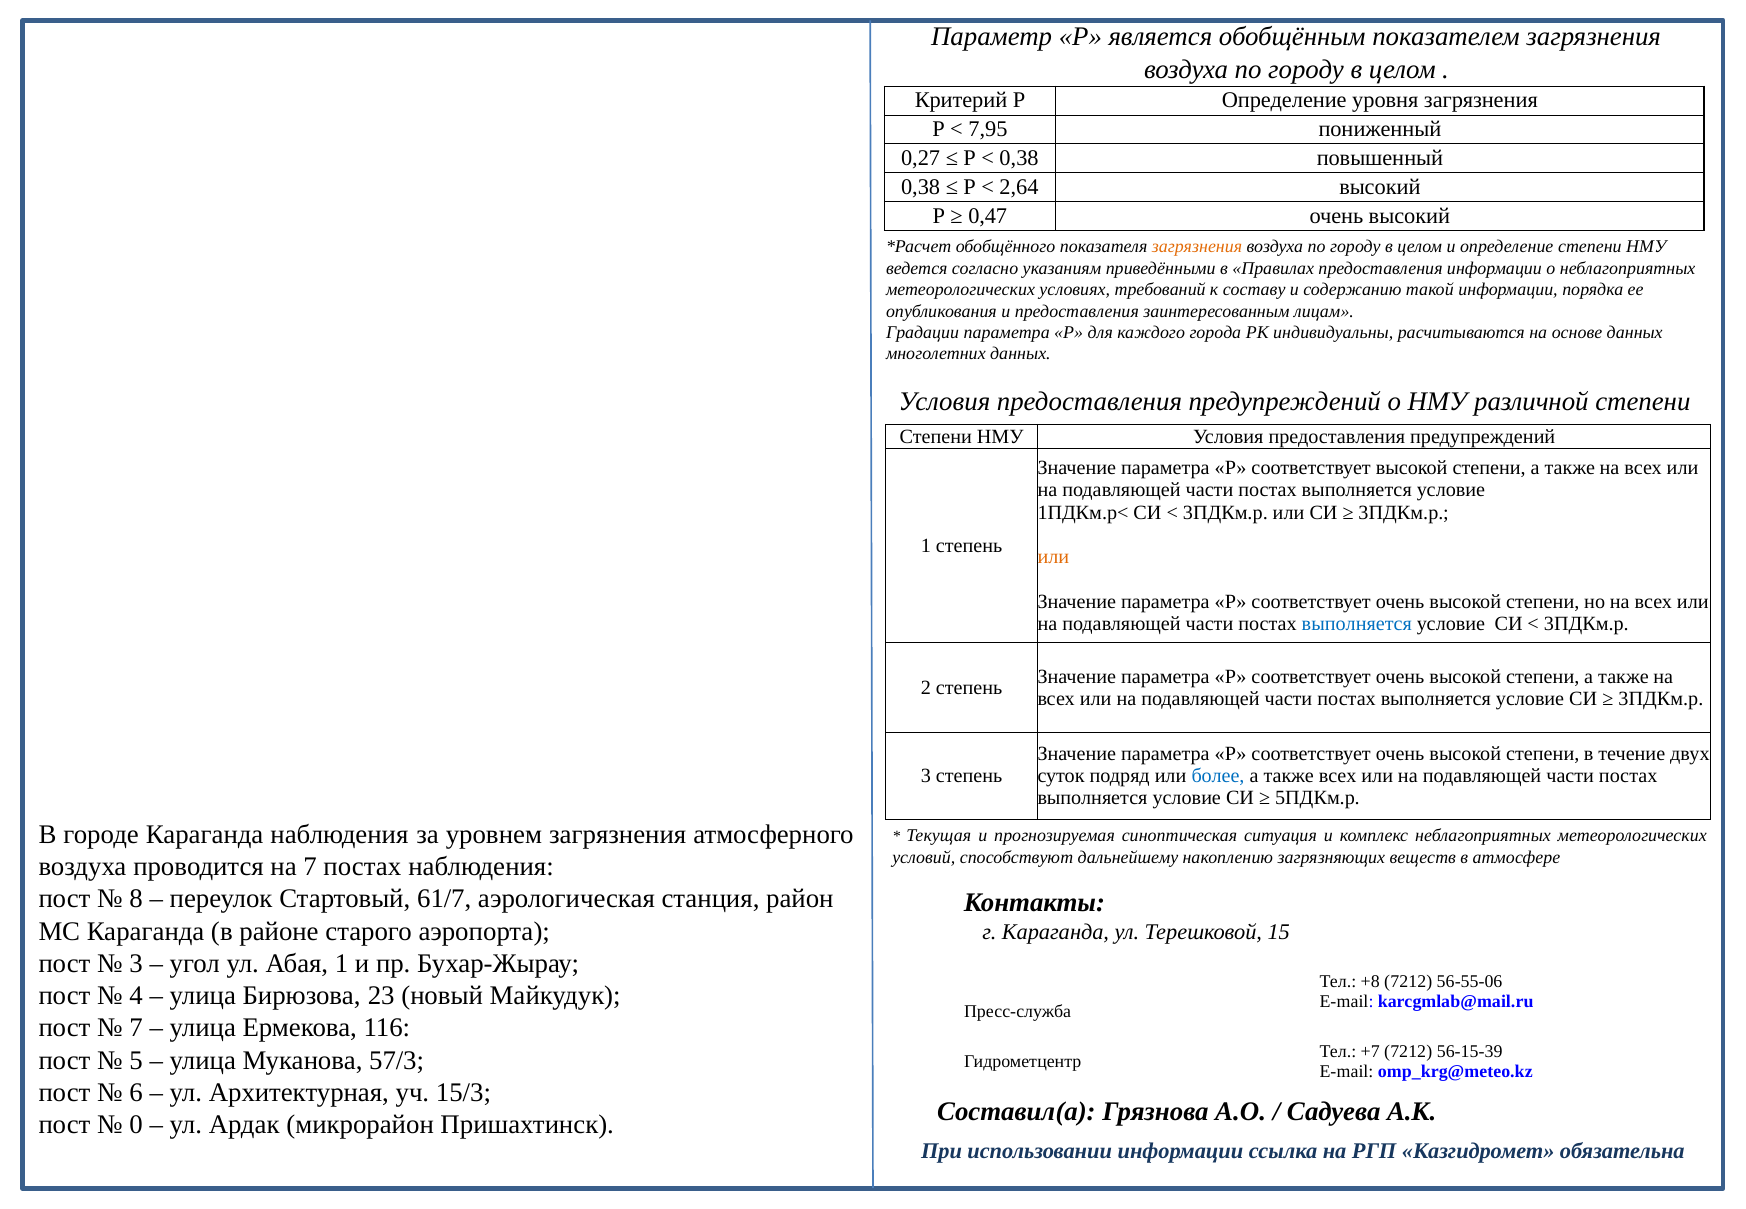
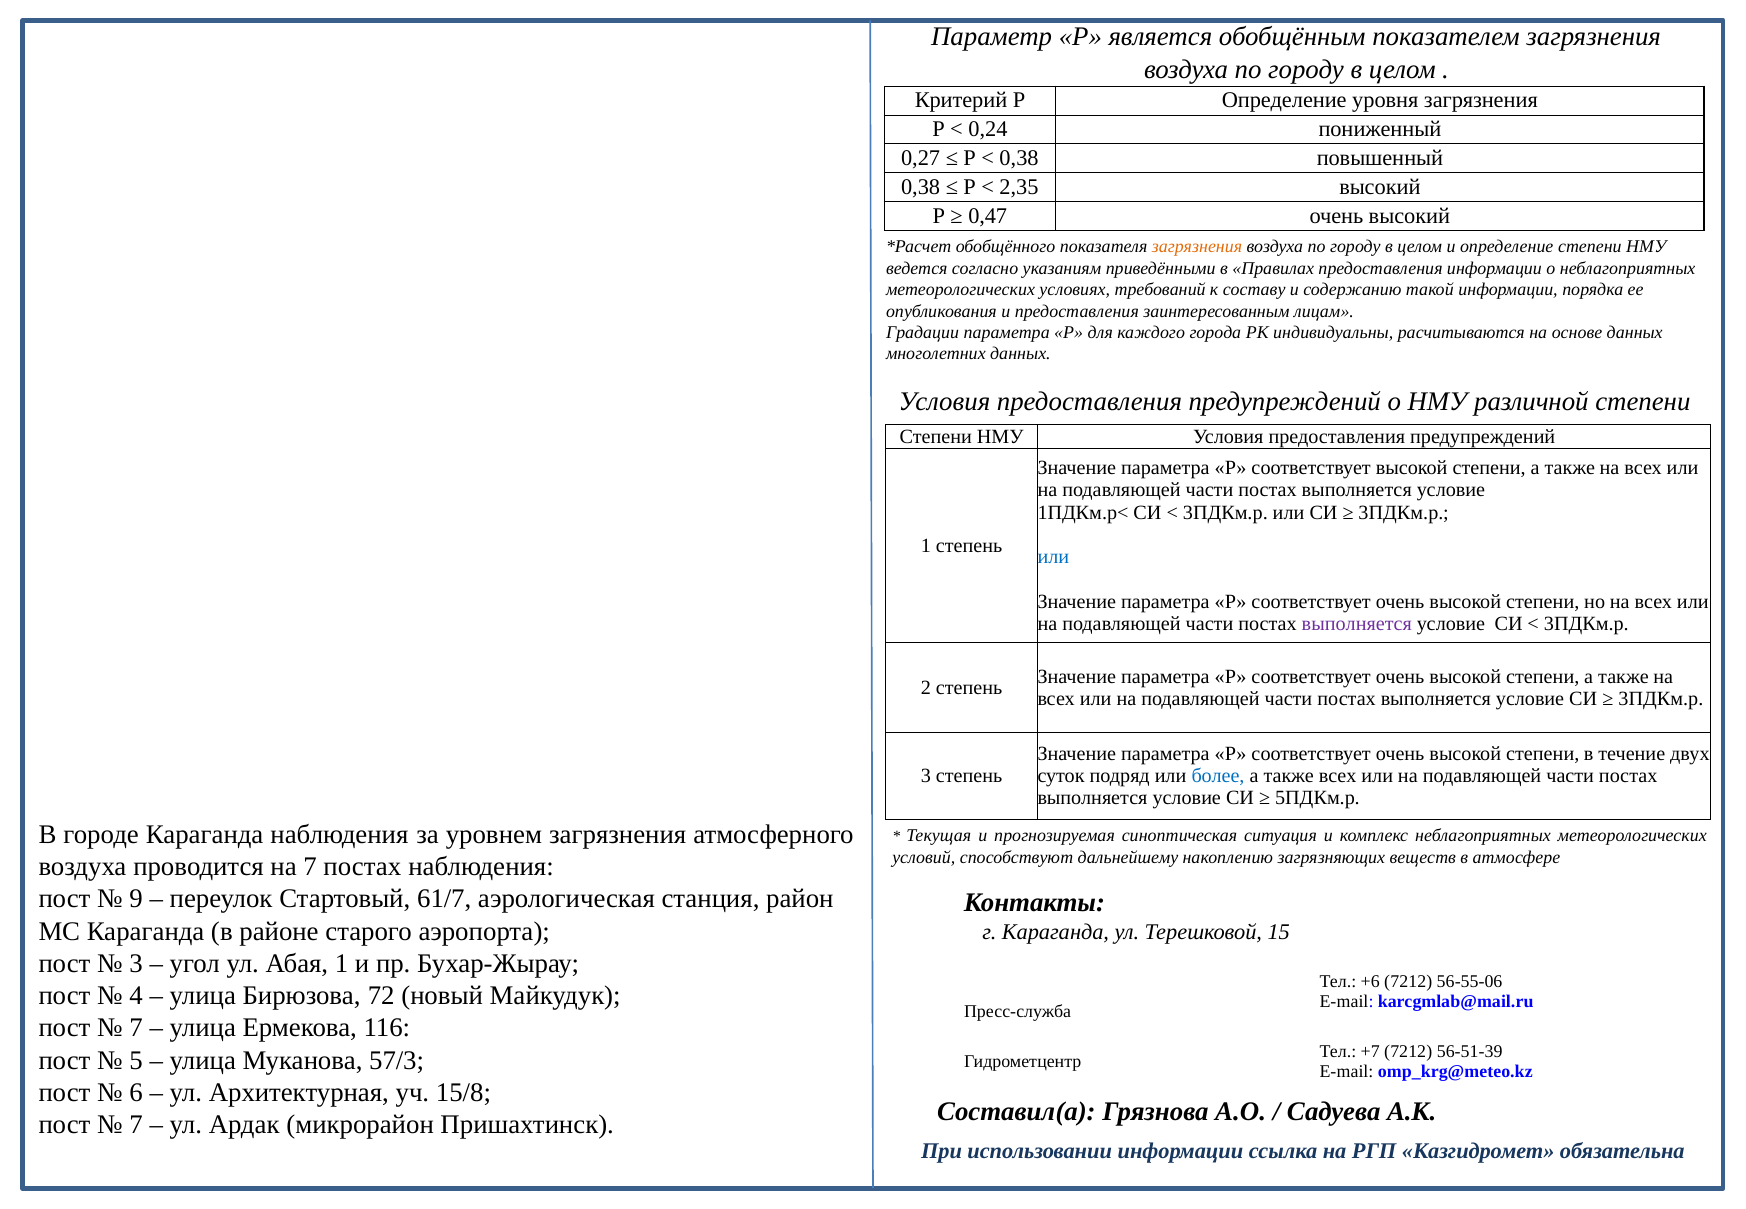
7,95: 7,95 -> 0,24
2,64: 2,64 -> 2,35
или at (1053, 557) colour: orange -> blue
выполняется at (1357, 624) colour: blue -> purple
8: 8 -> 9
+8: +8 -> +6
23: 23 -> 72
56-15-39: 56-15-39 -> 56-51-39
15/3: 15/3 -> 15/8
0 at (136, 1125): 0 -> 7
